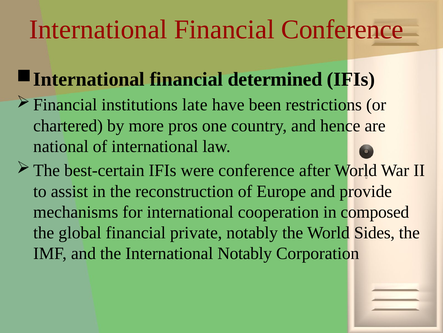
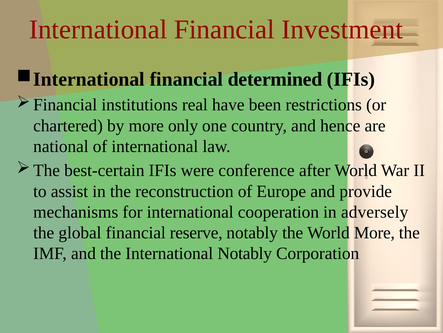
Financial Conference: Conference -> Investment
late: late -> real
pros: pros -> only
composed: composed -> adversely
private: private -> reserve
World Sides: Sides -> More
